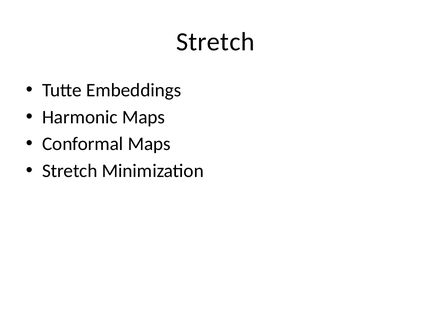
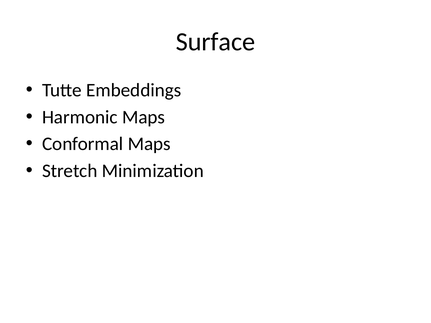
Stretch at (215, 42): Stretch -> Surface
